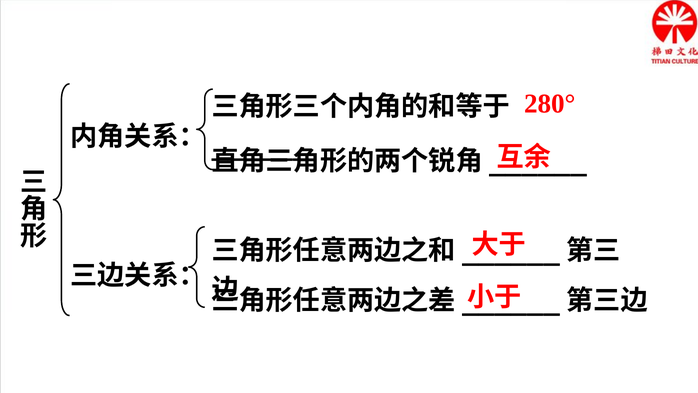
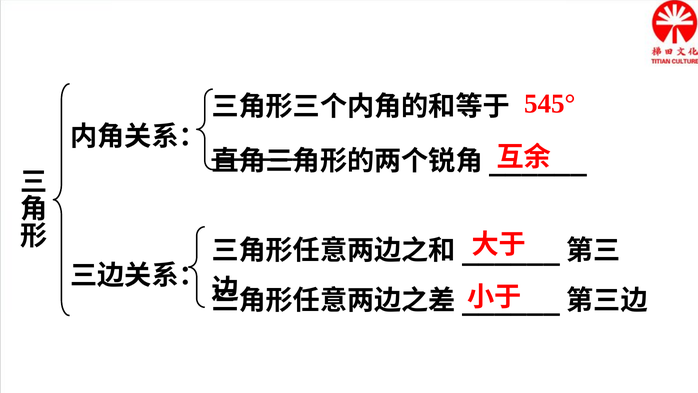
280°: 280° -> 545°
